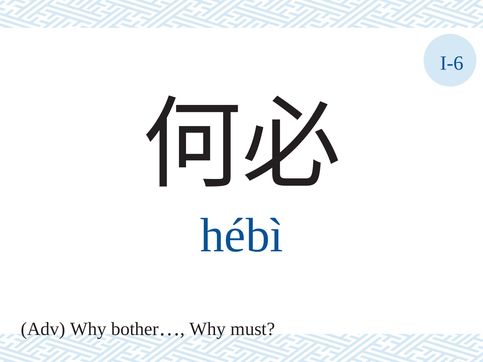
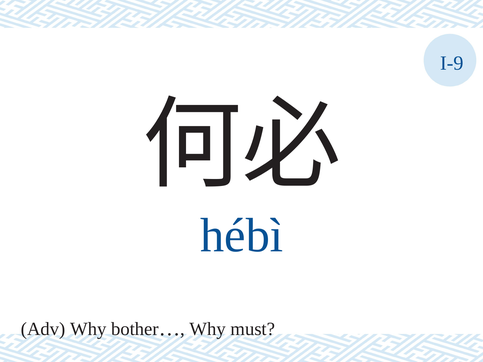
I-6: I-6 -> I-9
